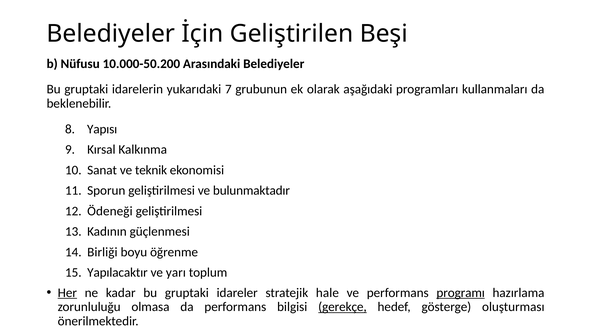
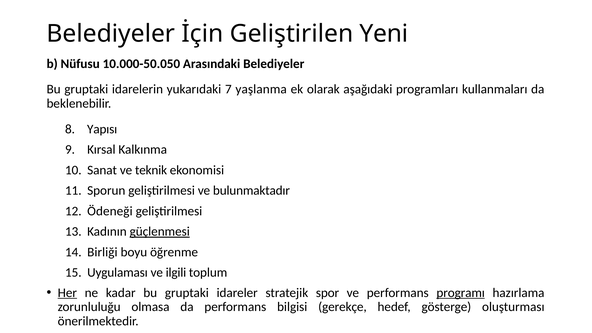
Beşi: Beşi -> Yeni
10.000-50.200: 10.000-50.200 -> 10.000-50.050
grubunun: grubunun -> yaşlanma
güçlenmesi underline: none -> present
Yapılacaktır: Yapılacaktır -> Uygulaması
yarı: yarı -> ilgili
hale: hale -> spor
gerekçe underline: present -> none
